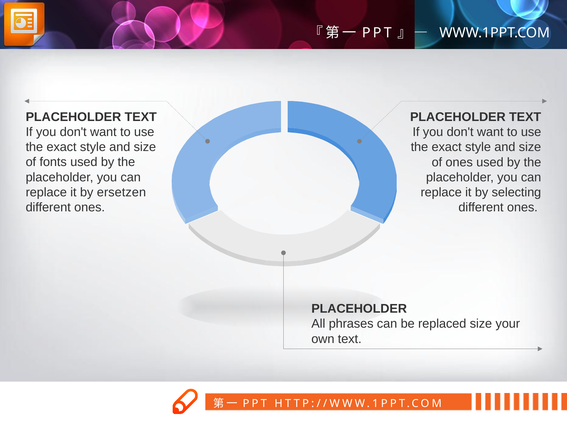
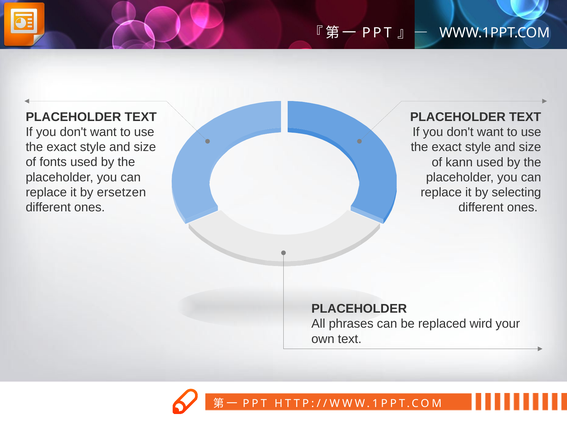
of ones: ones -> kann
replaced size: size -> wird
